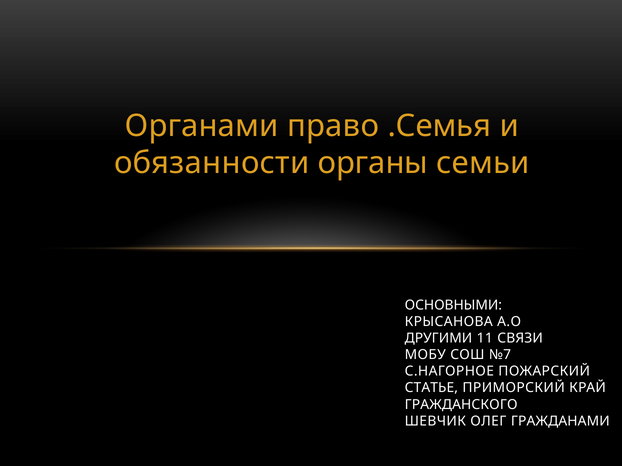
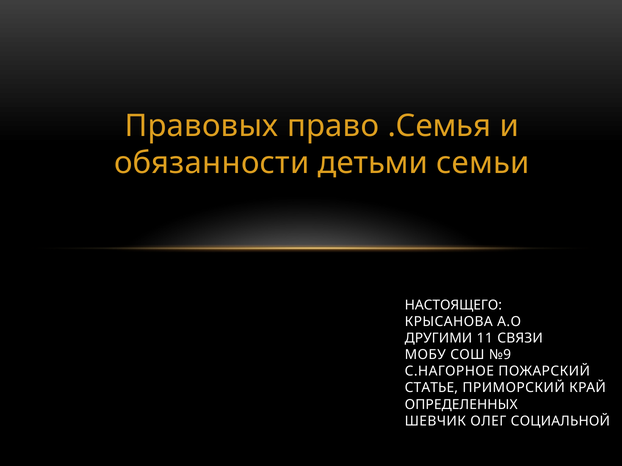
Органами: Органами -> Правовых
органы: органы -> детьми
ОСНОВНЫМИ: ОСНОВНЫМИ -> НАСТОЯЩЕГО
№7: №7 -> №9
ГРАЖДАНСКОГО: ГРАЖДАНСКОГО -> ОПРЕДЕЛЕННЫХ
ГРАЖДАНАМИ: ГРАЖДАНАМИ -> СОЦИАЛЬНОЙ
